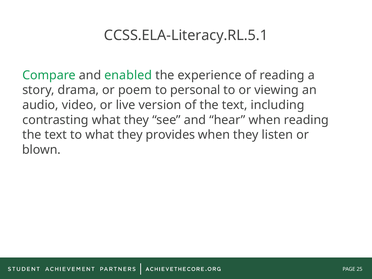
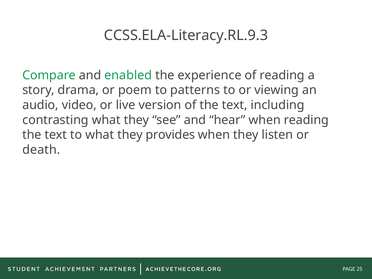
CCSS.ELA-Literacy.RL.5.1: CCSS.ELA-Literacy.RL.5.1 -> CCSS.ELA-Literacy.RL.9.3
personal: personal -> patterns
blown: blown -> death
